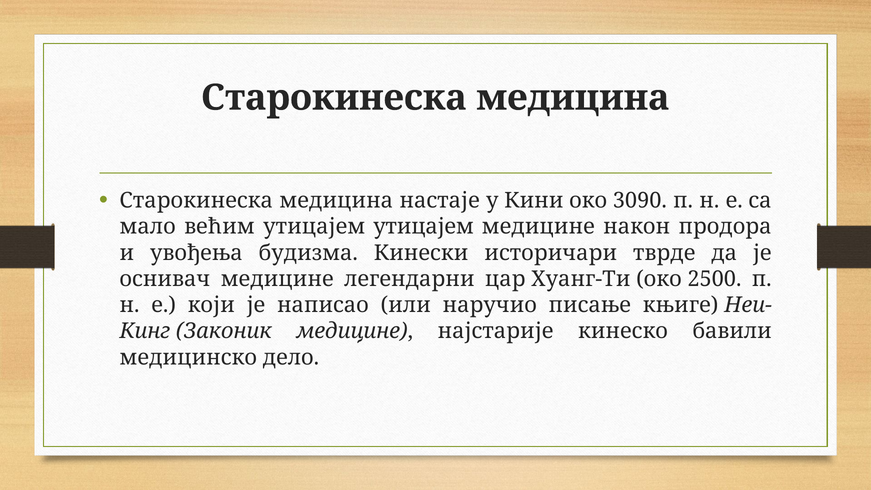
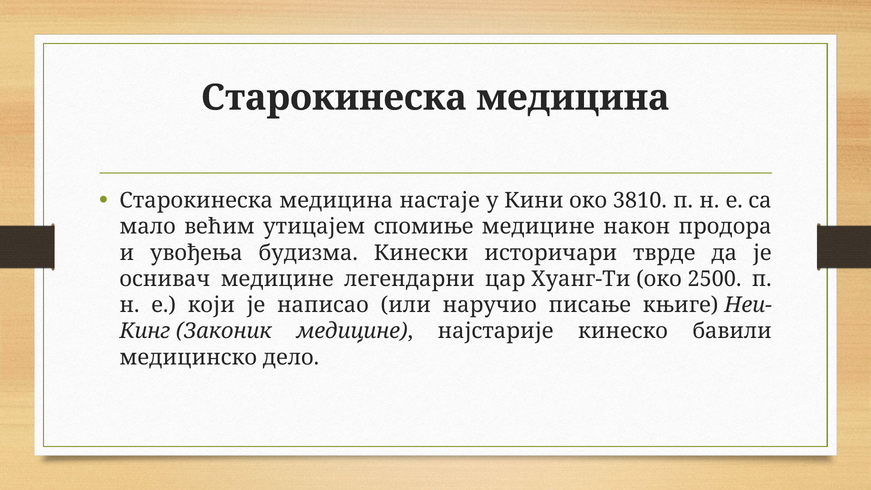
3090: 3090 -> 3810
утицајем утицајем: утицајем -> спомиње
